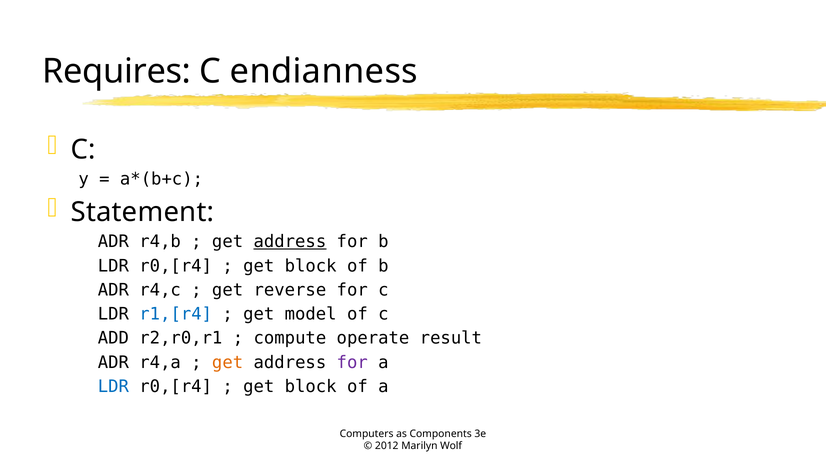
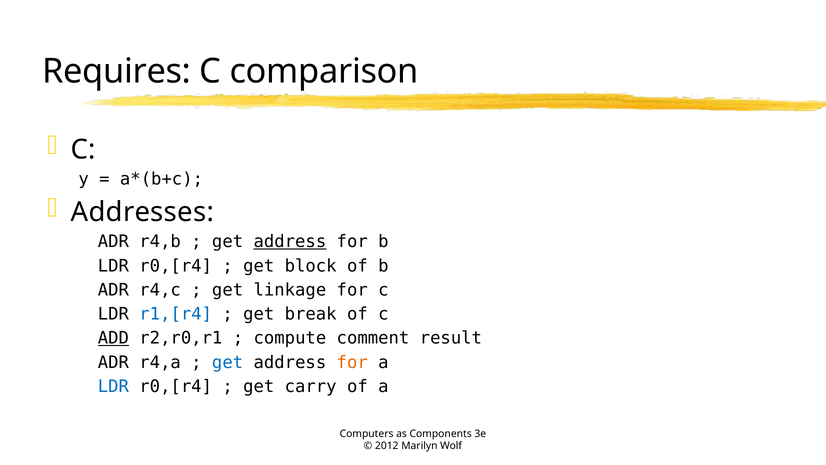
endianness: endianness -> comparison
Statement: Statement -> Addresses
reverse: reverse -> linkage
model: model -> break
ADD underline: none -> present
operate: operate -> comment
get at (228, 362) colour: orange -> blue
for at (352, 362) colour: purple -> orange
block at (311, 386): block -> carry
